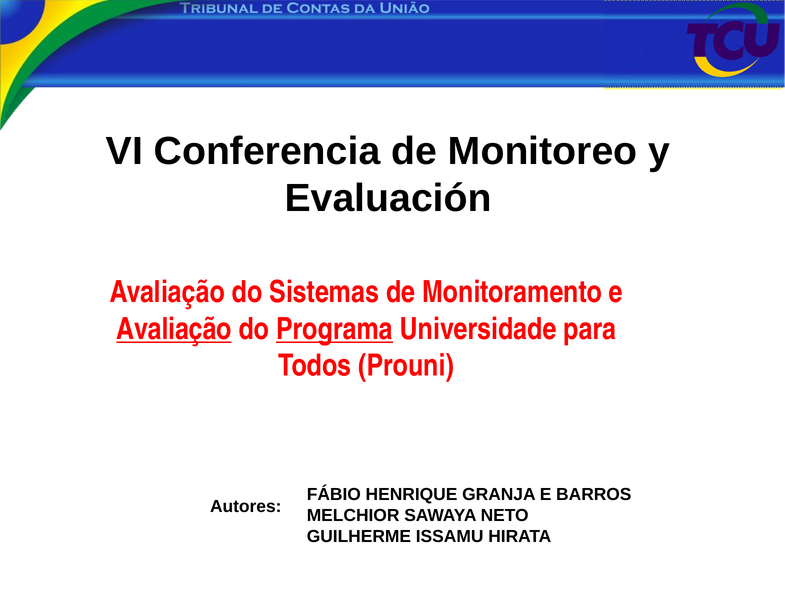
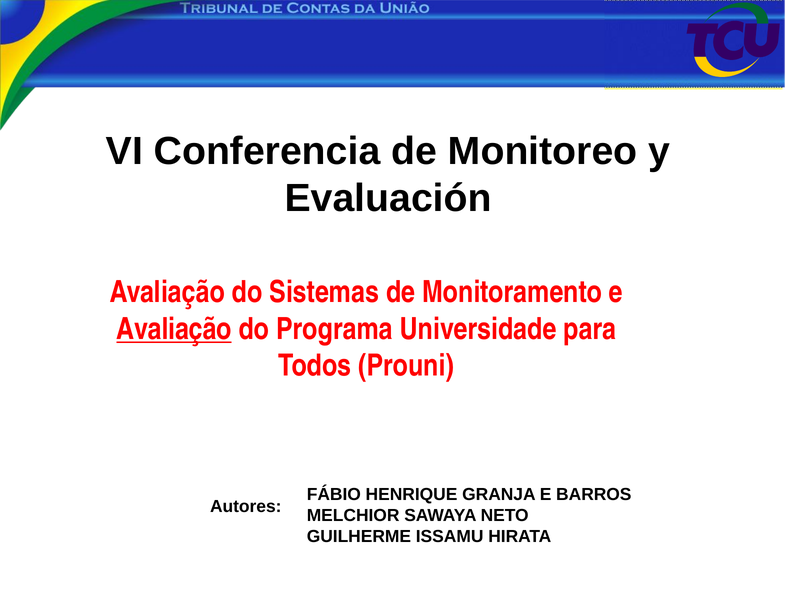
Programa underline: present -> none
